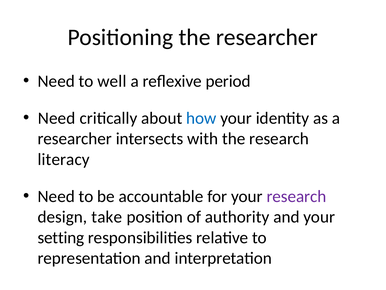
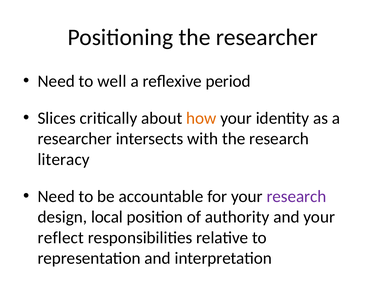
Need at (57, 118): Need -> Slices
how colour: blue -> orange
take: take -> local
setting: setting -> reflect
